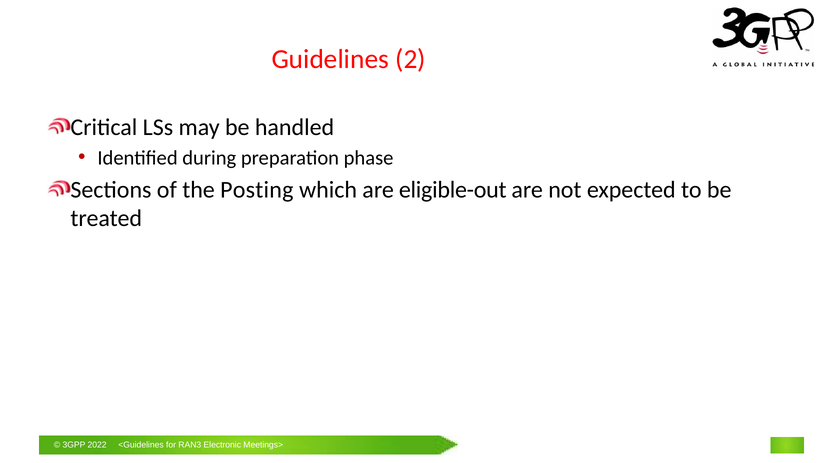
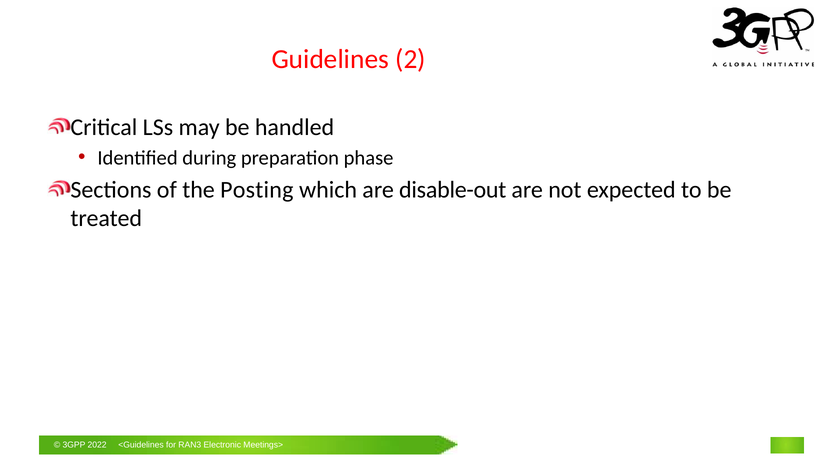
eligible-out: eligible-out -> disable-out
